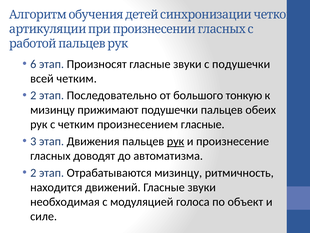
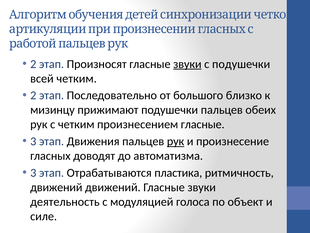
6 at (33, 64): 6 -> 2
звуки at (187, 64) underline: none -> present
тонкую: тонкую -> близко
2 at (33, 172): 2 -> 3
Отрабатываются мизинцу: мизинцу -> пластика
находится at (56, 187): находится -> движений
необходимая: необходимая -> деятельность
